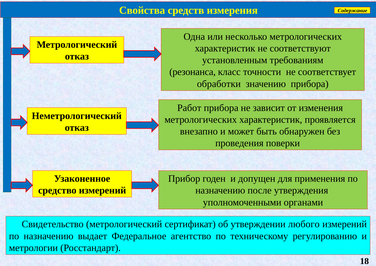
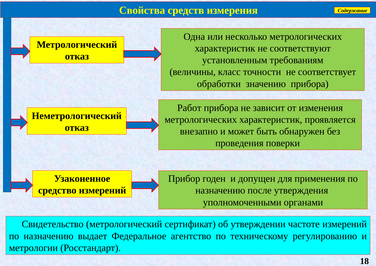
резонанса: резонанса -> величины
любого: любого -> частоте
